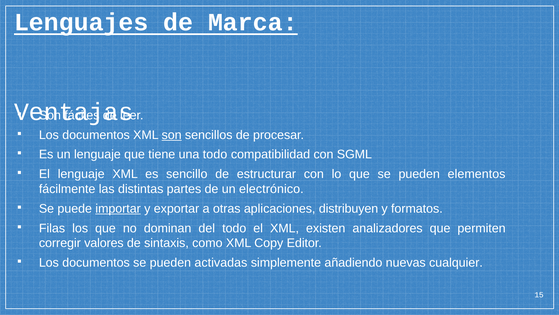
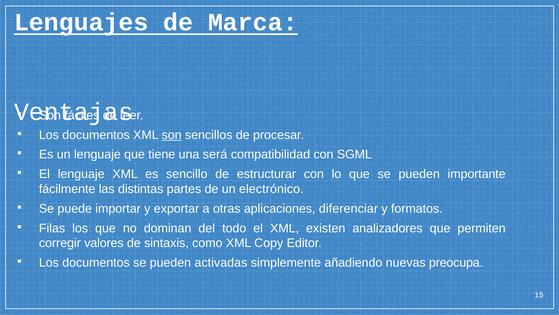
una todo: todo -> será
elementos: elementos -> importante
importar underline: present -> none
distribuyen: distribuyen -> diferenciar
cualquier: cualquier -> preocupa
